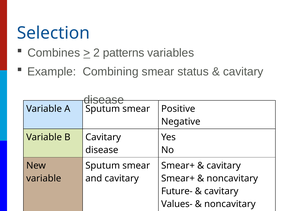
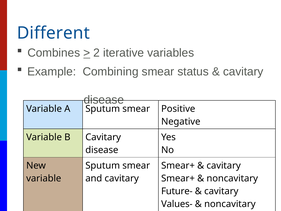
Selection: Selection -> Different
patterns: patterns -> iterative
